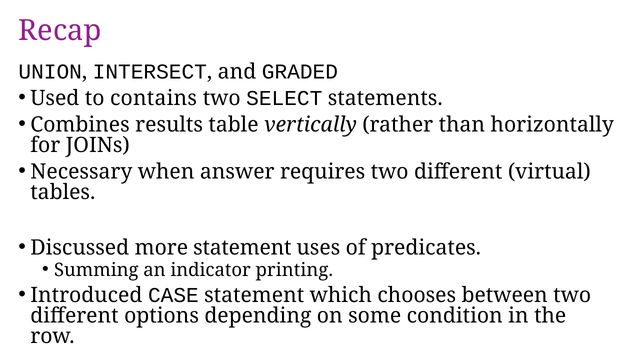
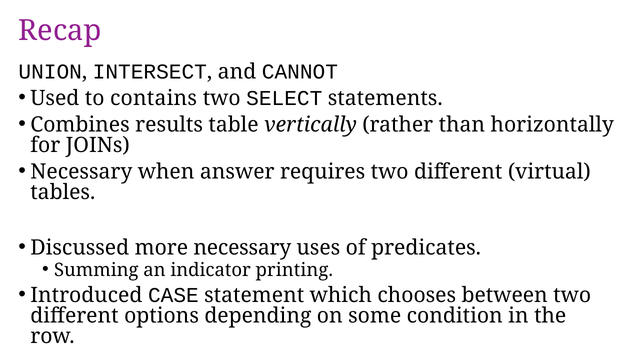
GRADED: GRADED -> CANNOT
more statement: statement -> necessary
